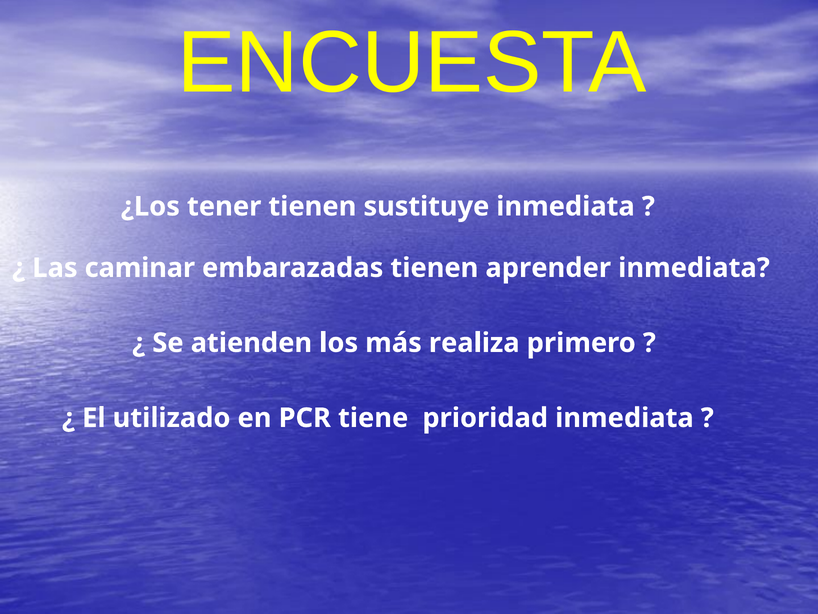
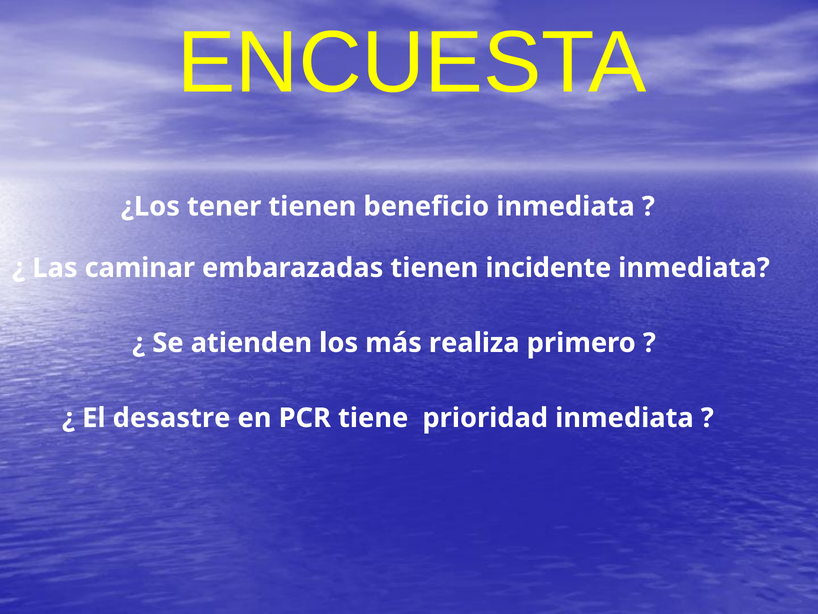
sustituye: sustituye -> beneficio
aprender: aprender -> incidente
utilizado: utilizado -> desastre
